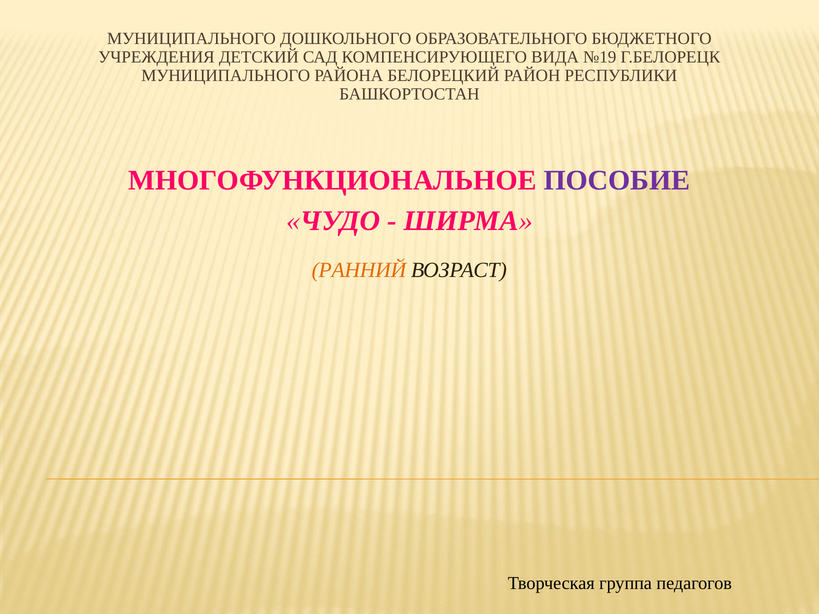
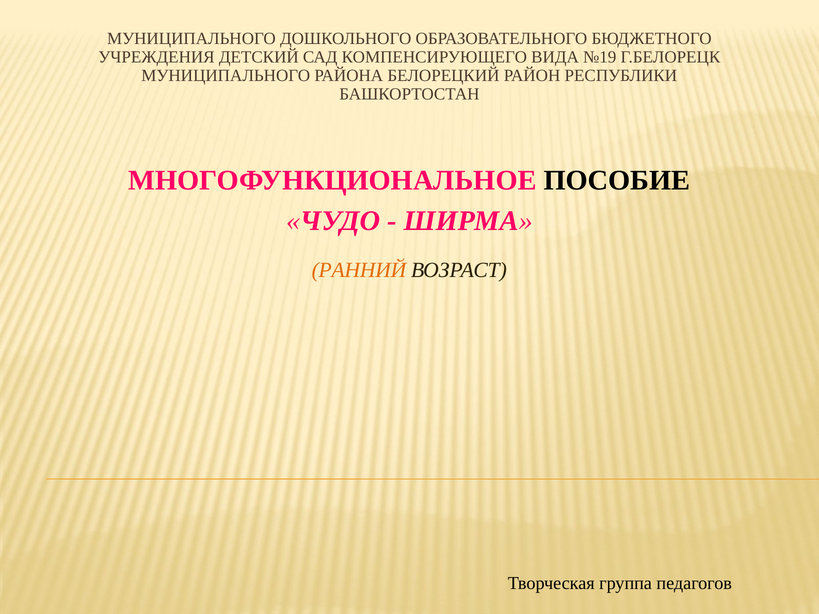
ПОСОБИЕ colour: purple -> black
